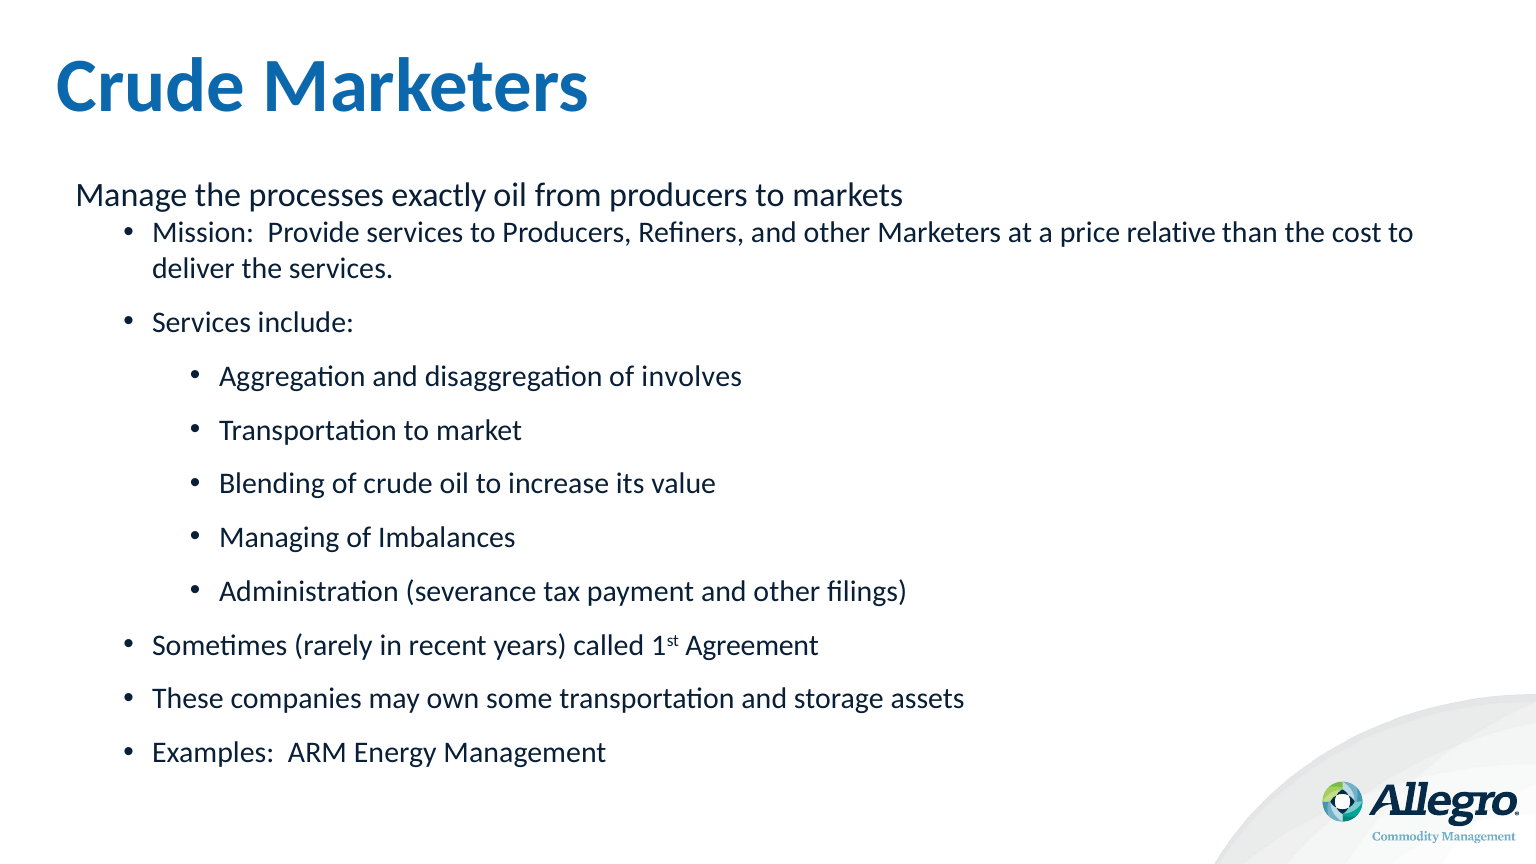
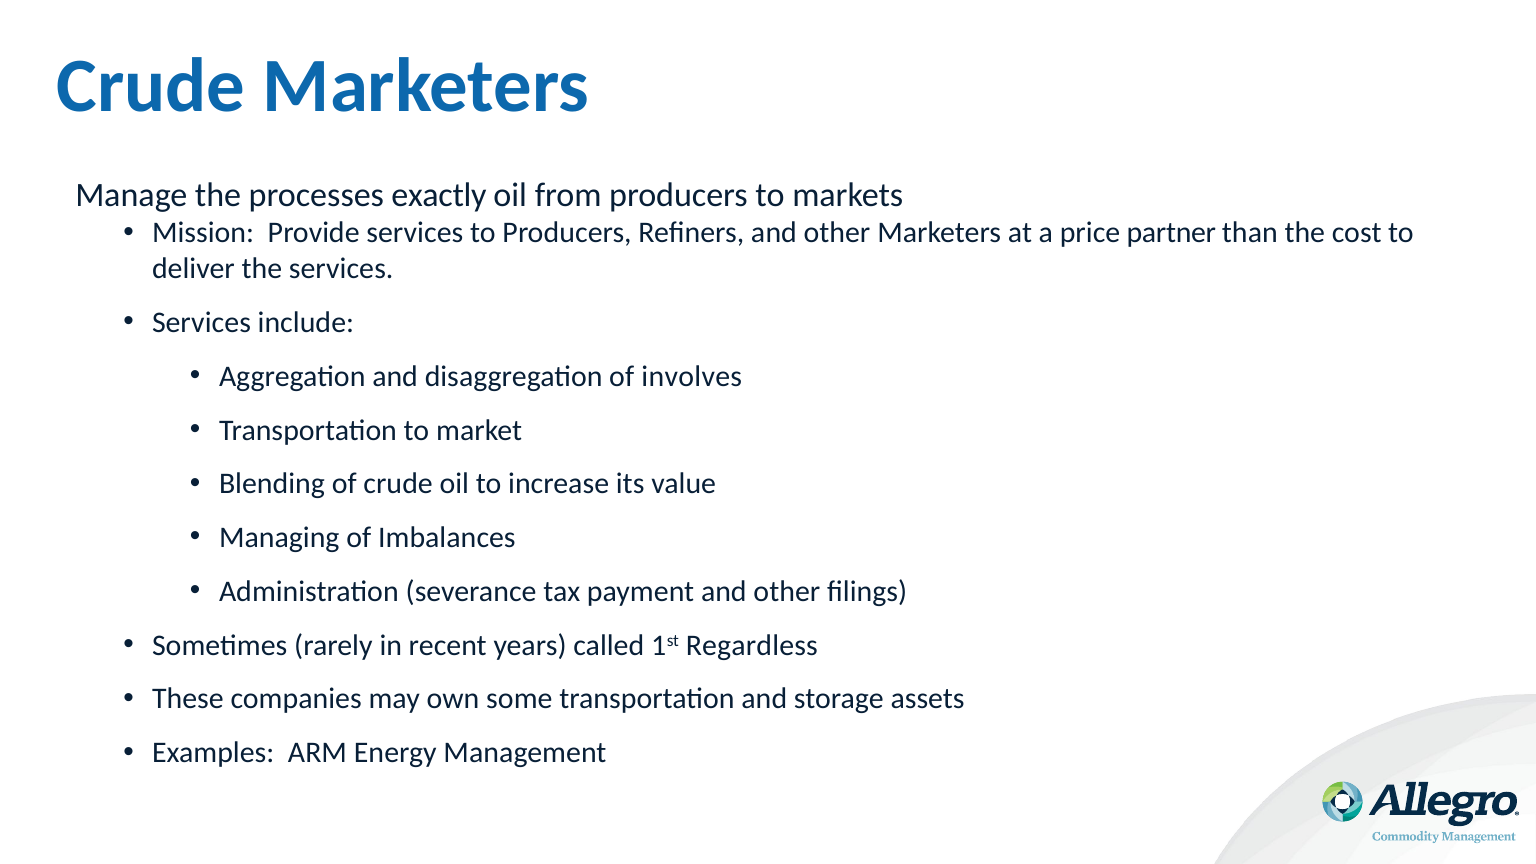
relative: relative -> partner
Agreement: Agreement -> Regardless
